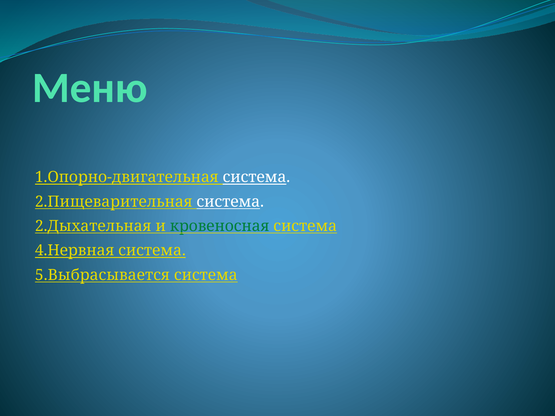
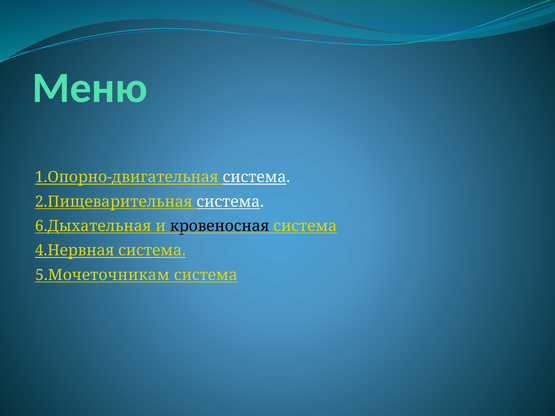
2.Дыхательная: 2.Дыхательная -> 6.Дыхательная
кровеносная colour: green -> black
5.Выбрасывается: 5.Выбрасывается -> 5.Мочеточникам
